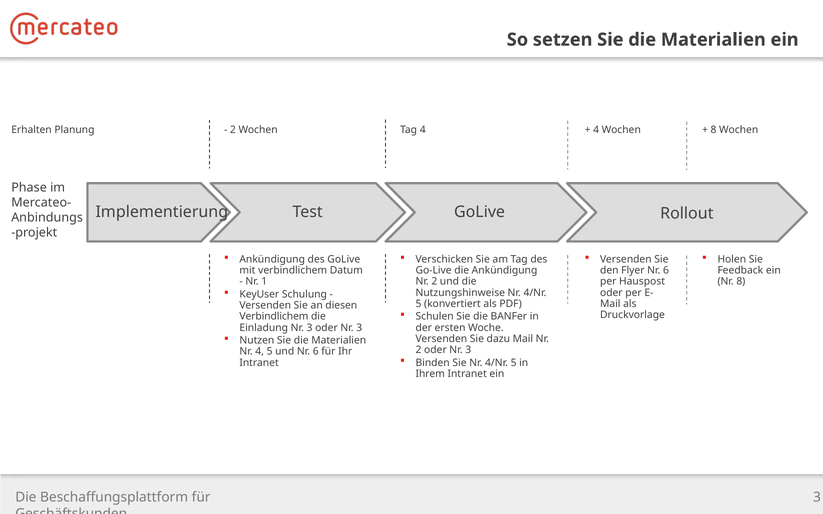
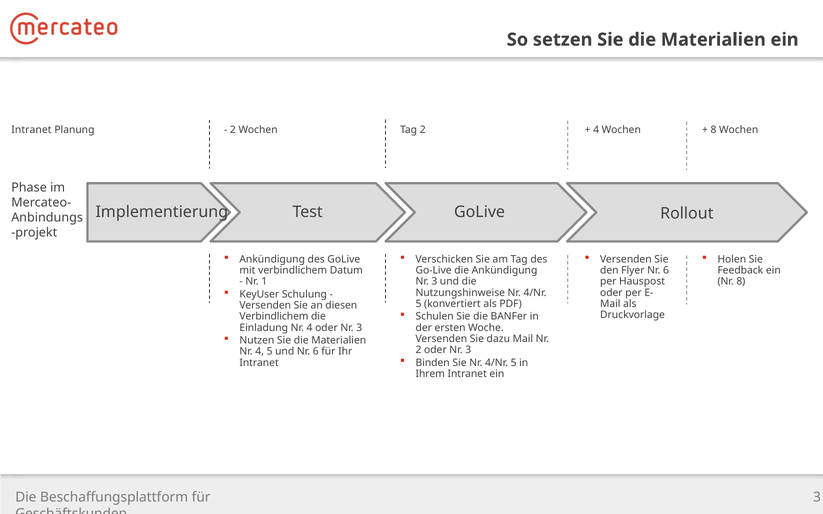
Erhalten at (31, 130): Erhalten -> Intranet
Tag 4: 4 -> 2
2 at (434, 282): 2 -> 3
Einladung Nr 3: 3 -> 4
